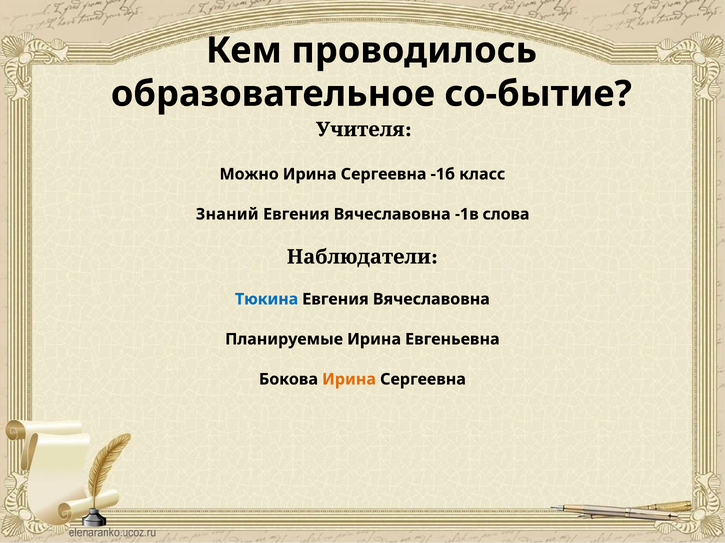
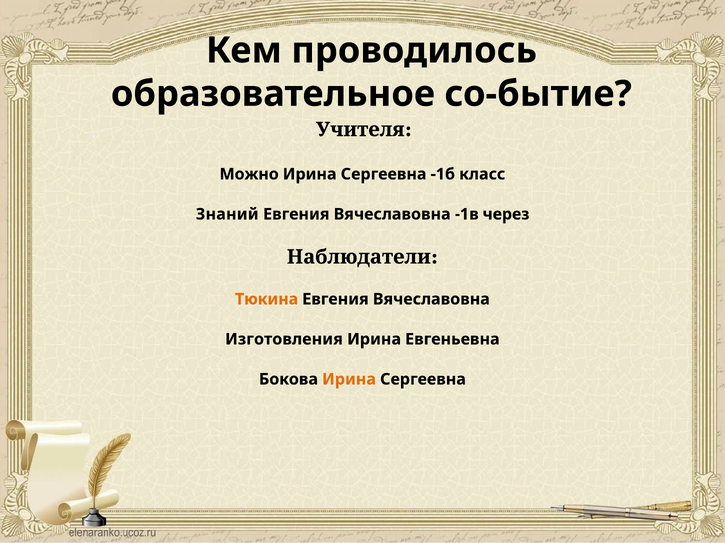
слова: слова -> через
Тюкина colour: blue -> orange
Планируемые: Планируемые -> Изготовления
